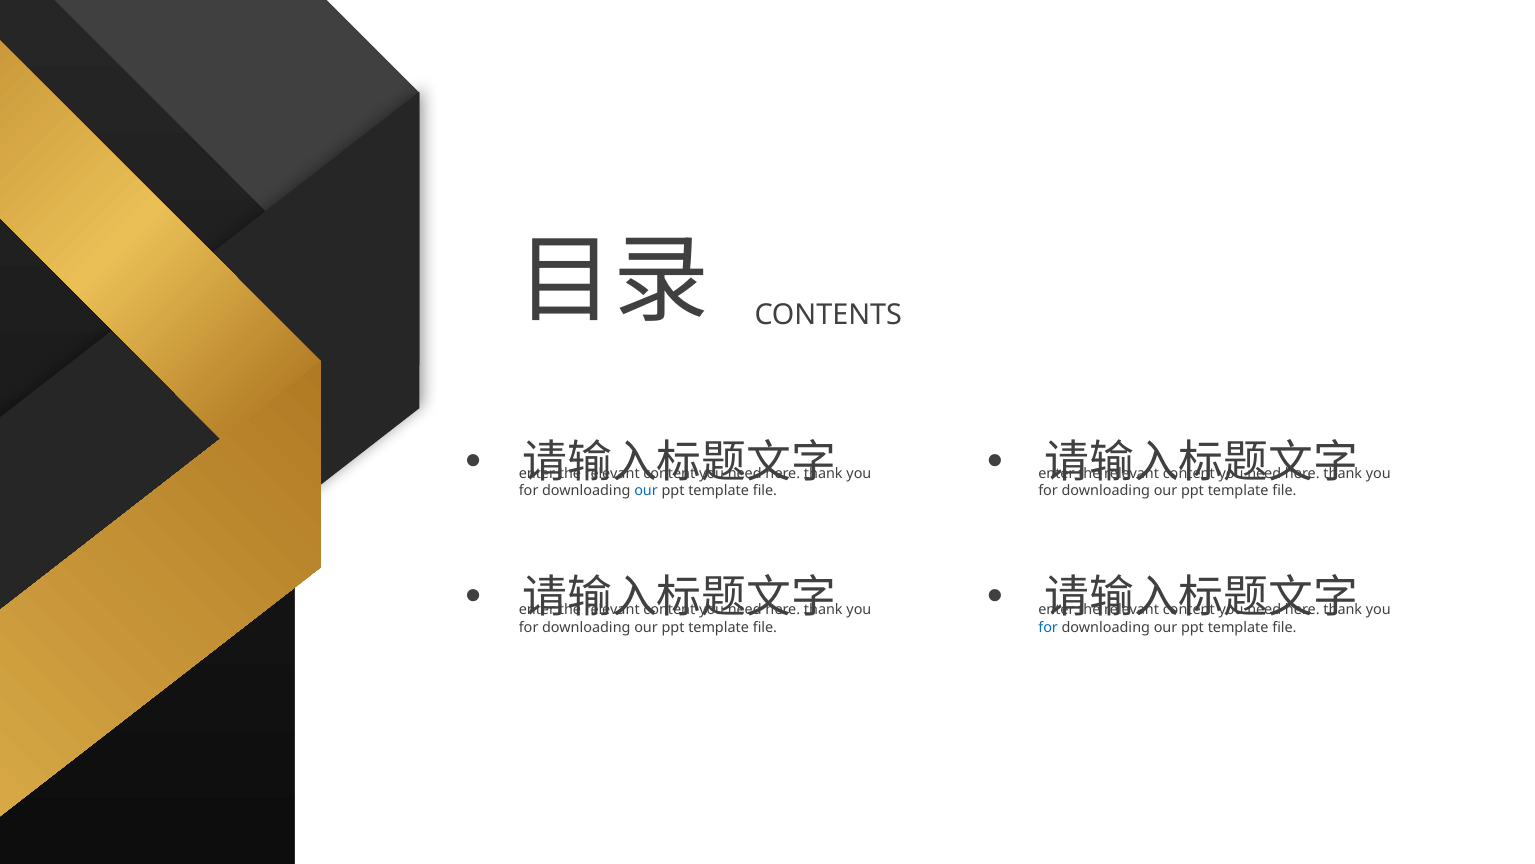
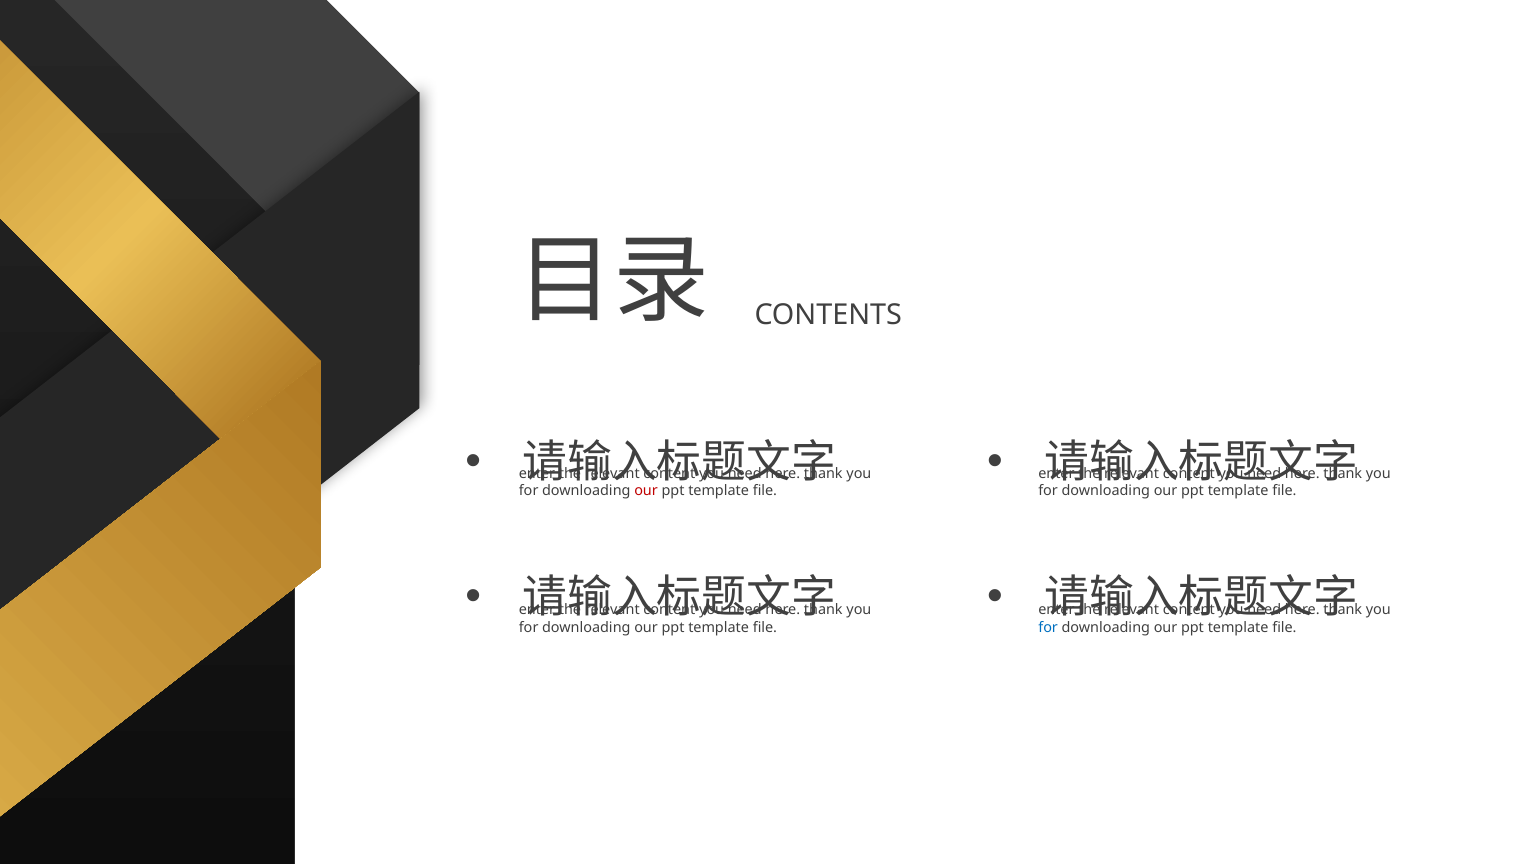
our at (646, 491) colour: blue -> red
